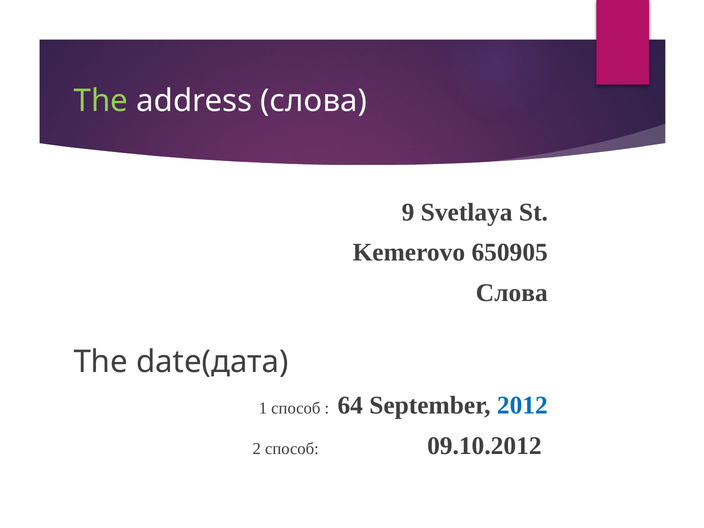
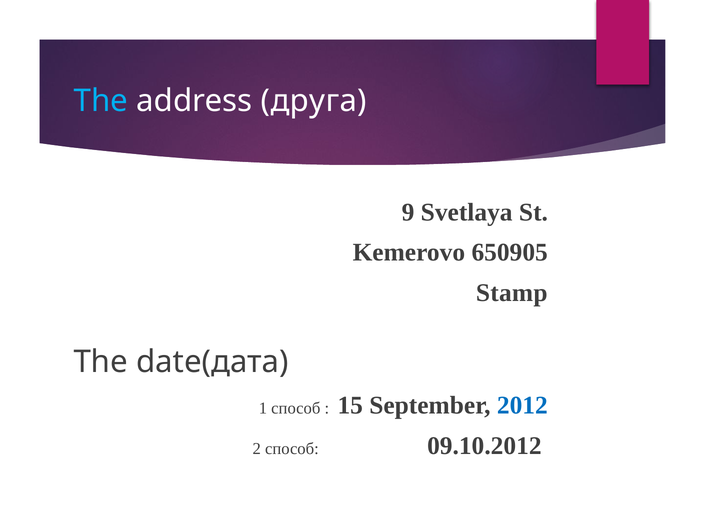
The at (101, 101) colour: light green -> light blue
address слова: слова -> друга
Слова at (512, 293): Слова -> Stamp
64: 64 -> 15
